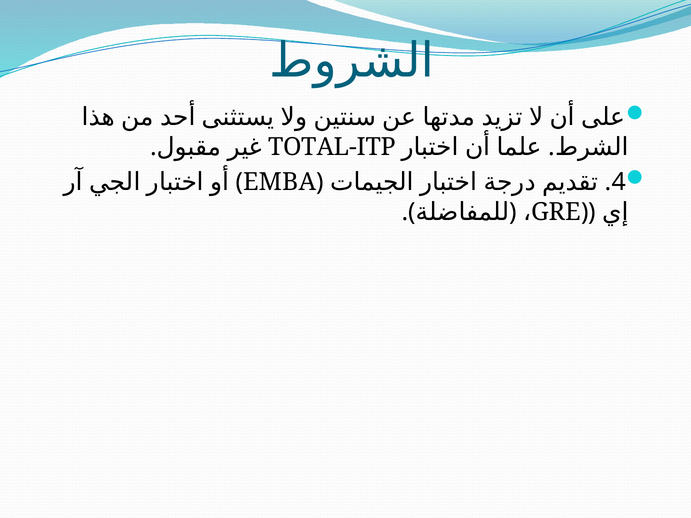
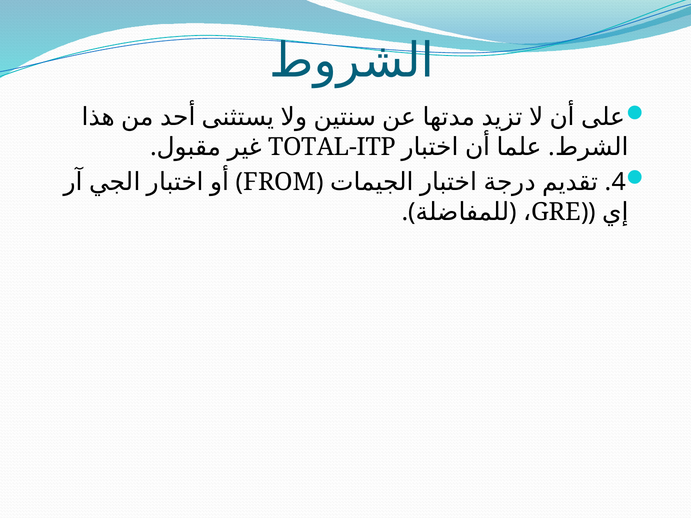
EMBA: EMBA -> FROM
